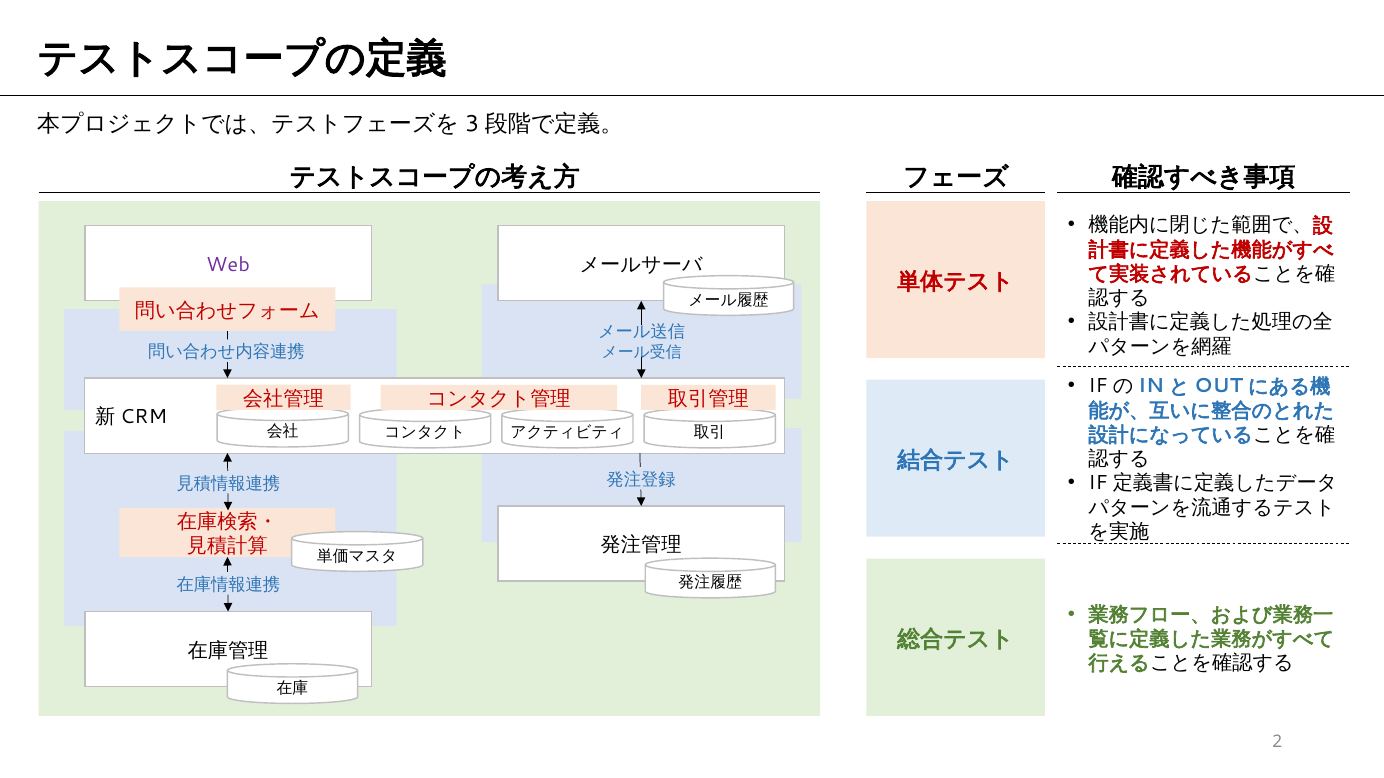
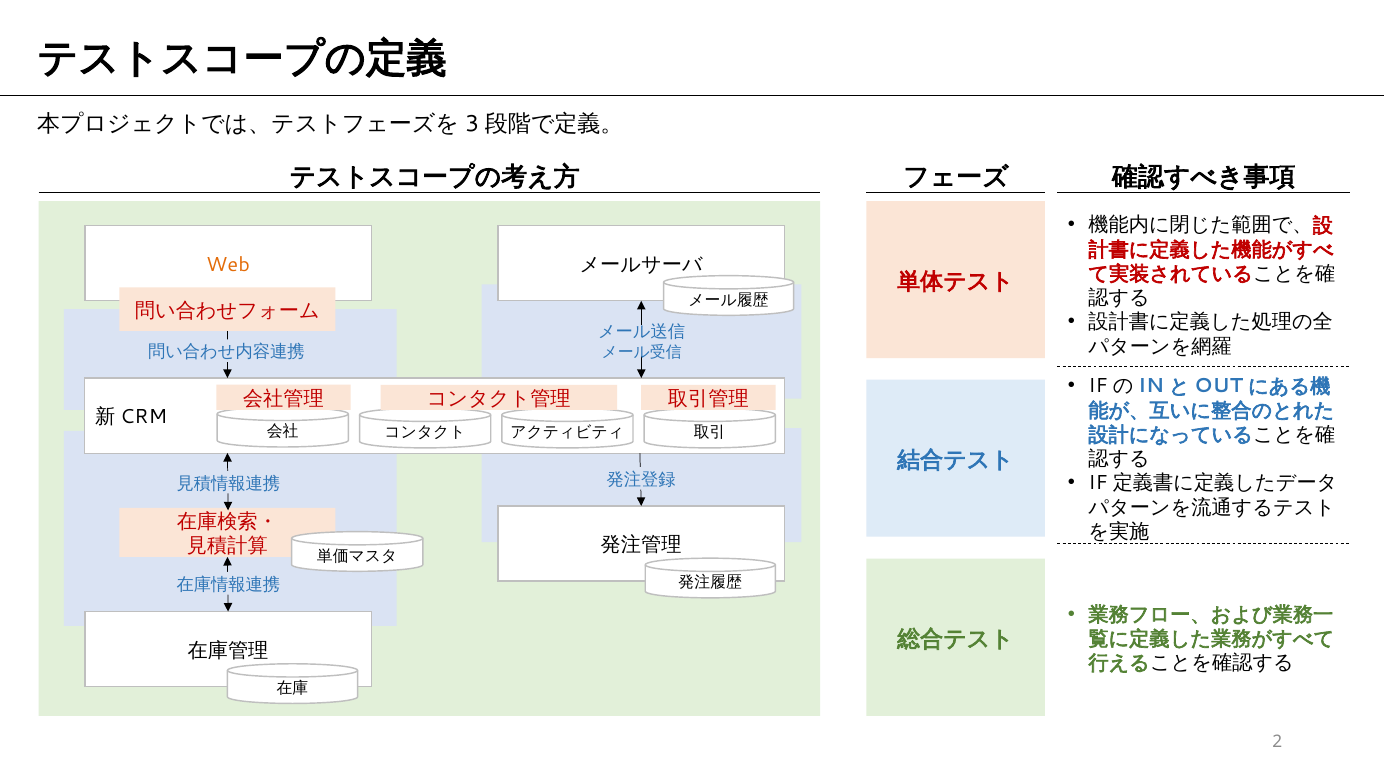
Web colour: purple -> orange
